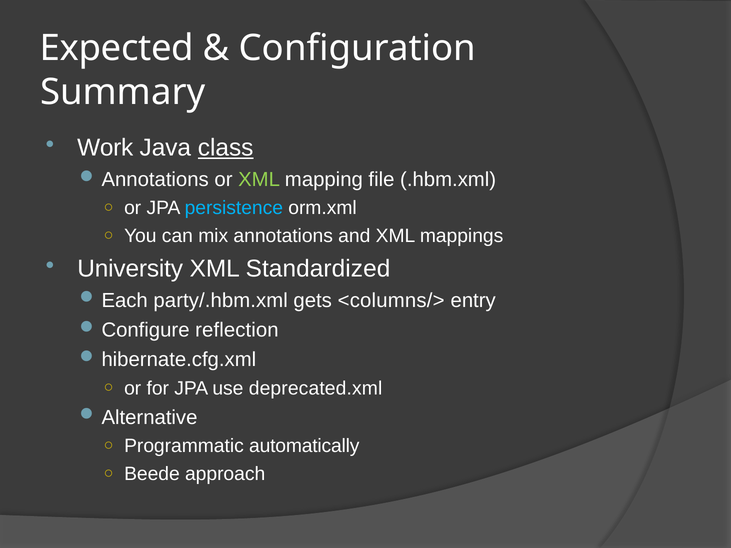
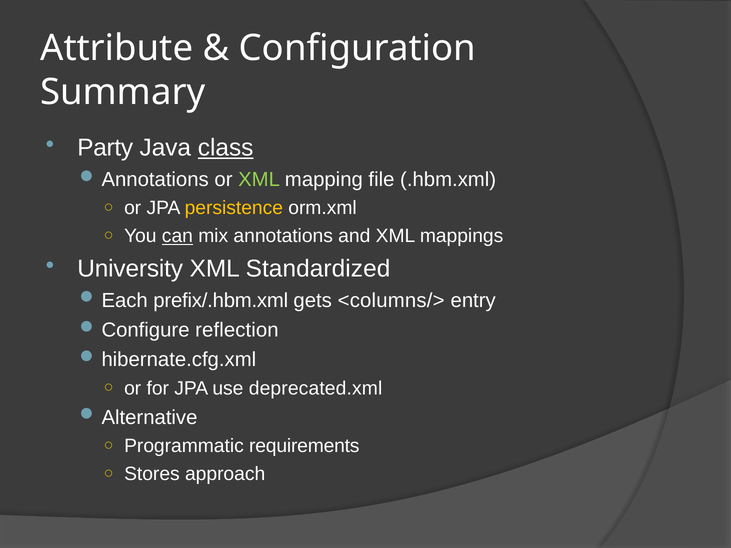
Expected: Expected -> Attribute
Work: Work -> Party
persistence colour: light blue -> yellow
can underline: none -> present
party/.hbm.xml: party/.hbm.xml -> prefix/.hbm.xml
automatically: automatically -> requirements
Beede: Beede -> Stores
